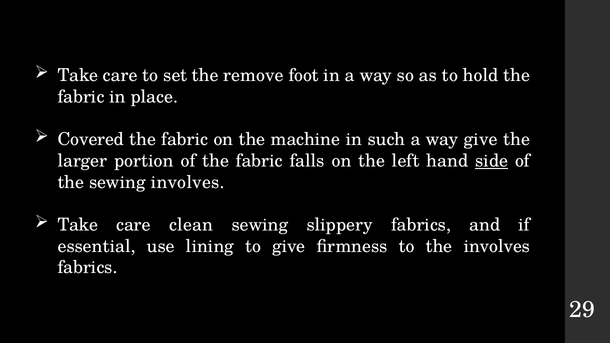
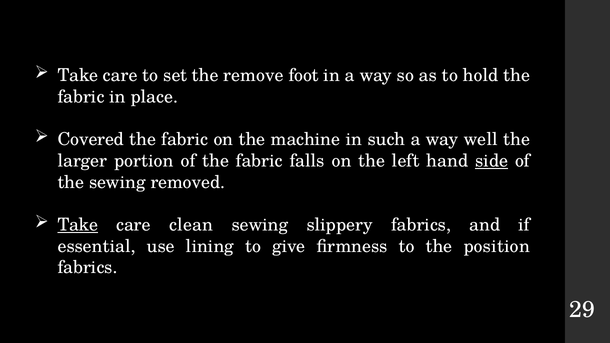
way give: give -> well
sewing involves: involves -> removed
Take at (78, 225) underline: none -> present
the involves: involves -> position
